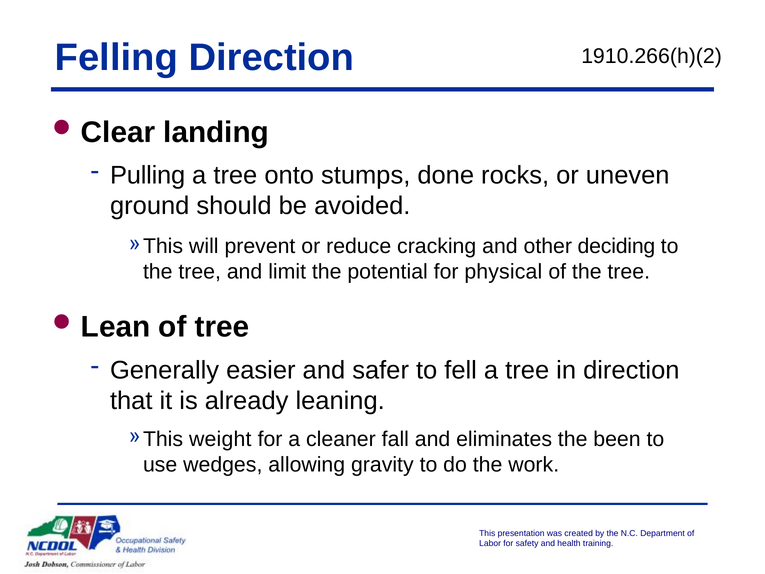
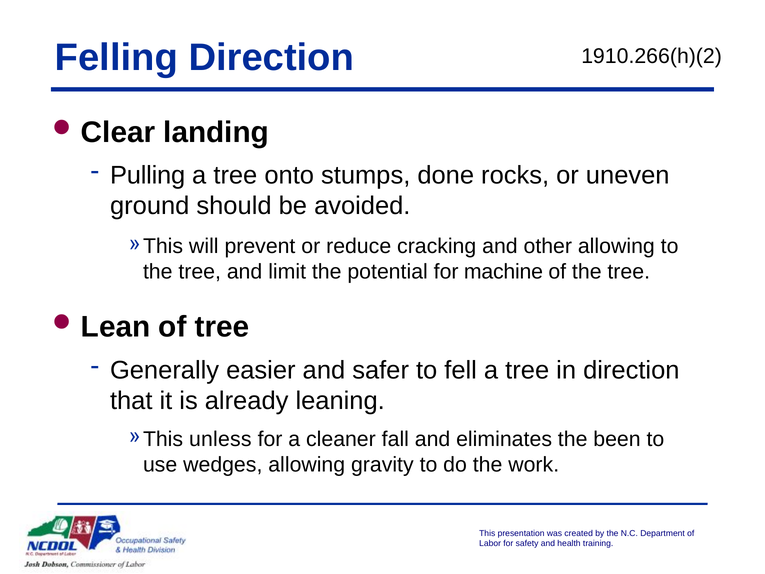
other deciding: deciding -> allowing
physical: physical -> machine
weight: weight -> unless
